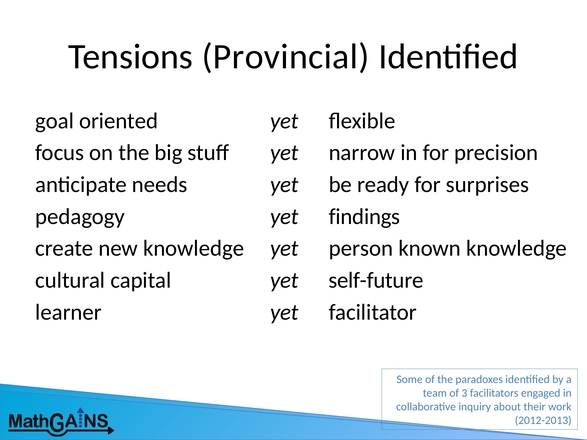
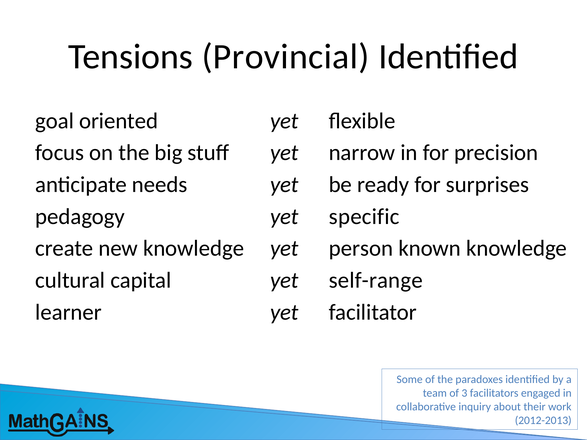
findings: findings -> specific
self-future: self-future -> self-range
